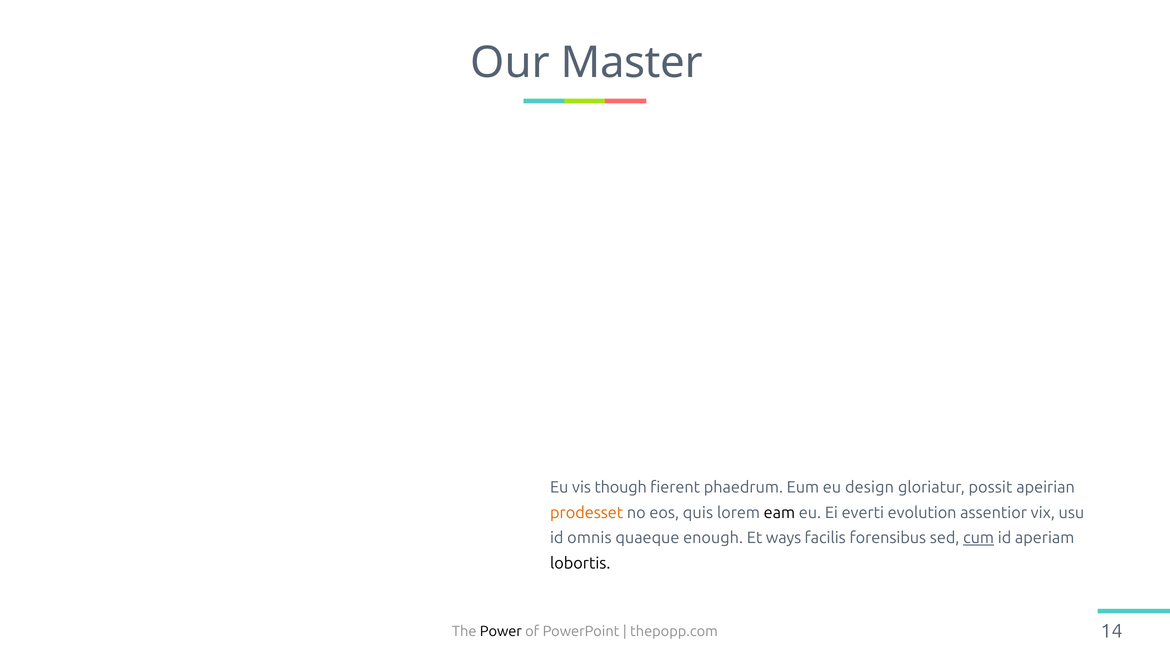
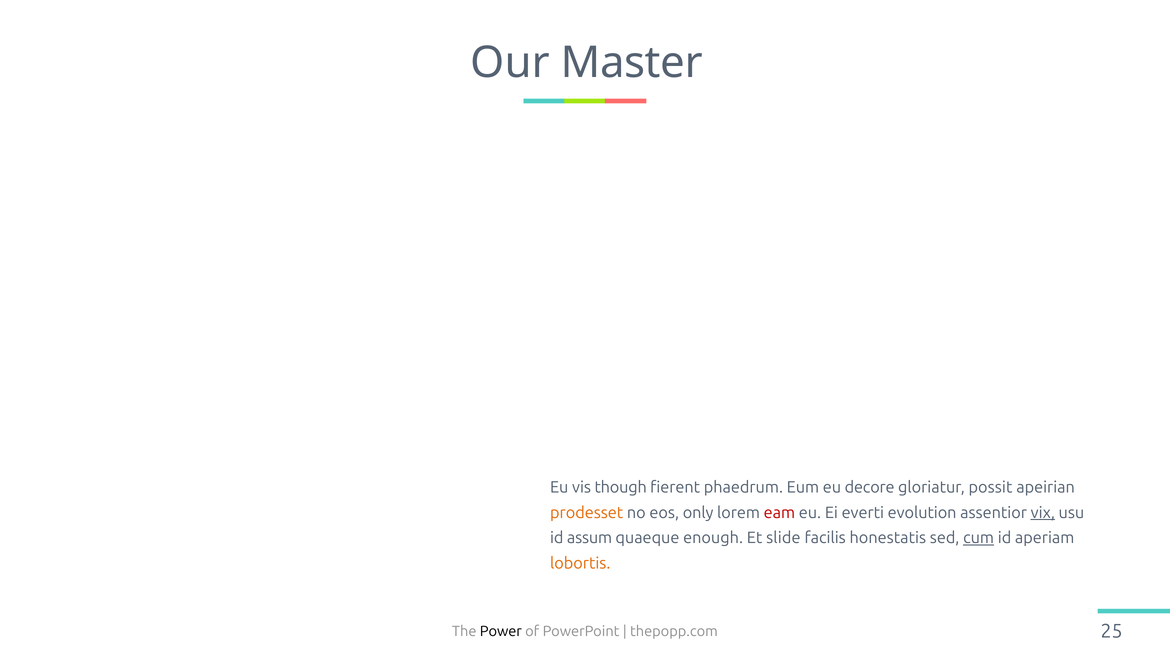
design: design -> decore
quis: quis -> only
eam colour: black -> red
vix underline: none -> present
omnis: omnis -> assum
ways: ways -> slide
forensibus: forensibus -> honestatis
lobortis colour: black -> orange
14: 14 -> 25
